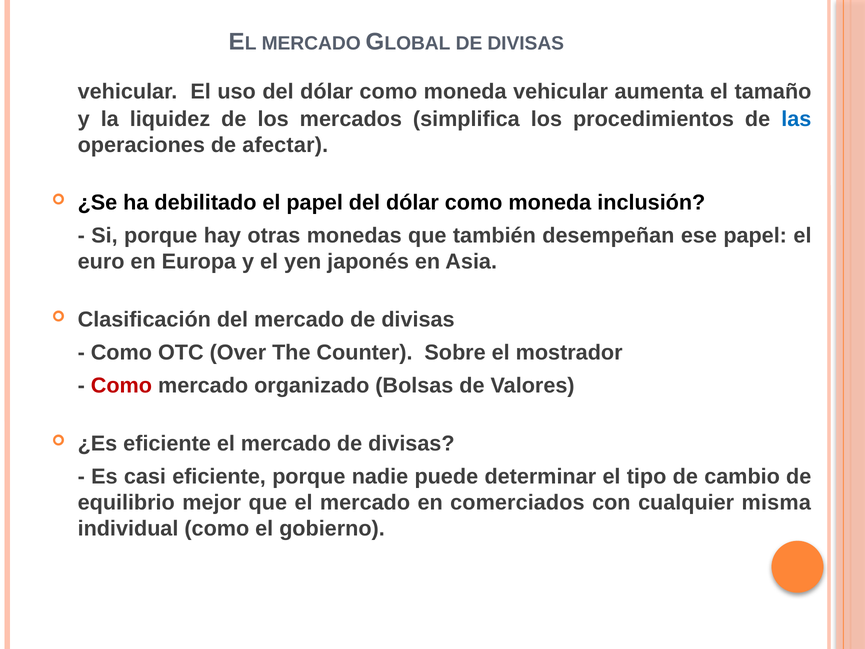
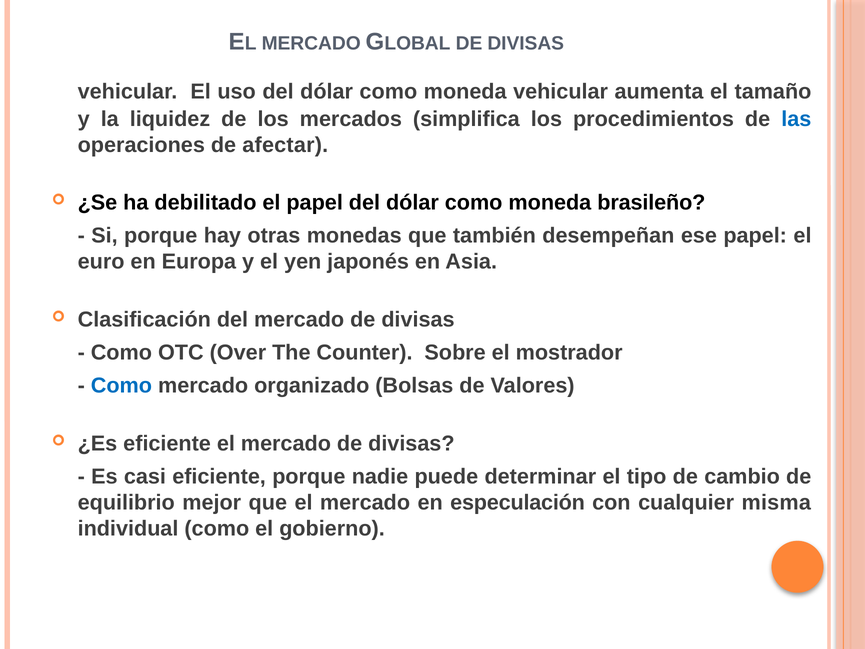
inclusión: inclusión -> brasileño
Como at (121, 386) colour: red -> blue
comerciados: comerciados -> especulación
